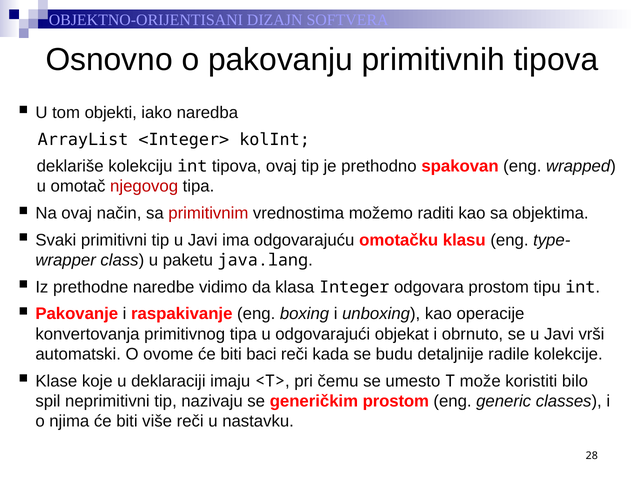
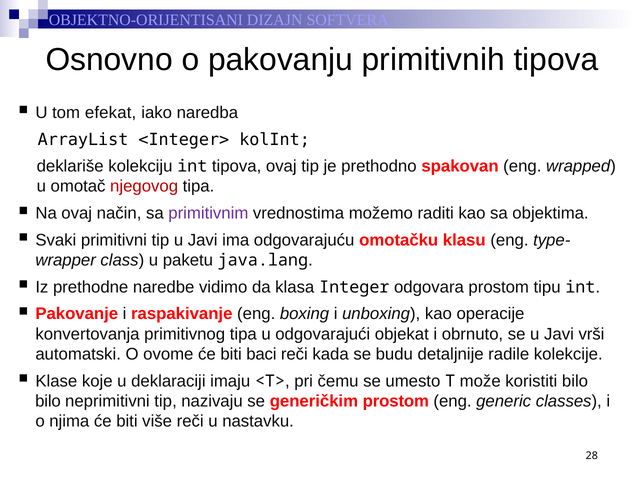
objekti: objekti -> efekat
primitivnim colour: red -> purple
spil at (48, 401): spil -> bilo
